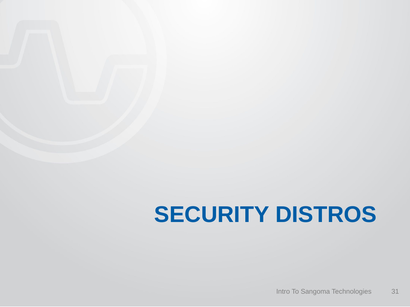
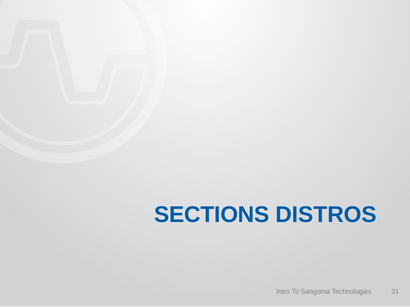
SECURITY: SECURITY -> SECTIONS
